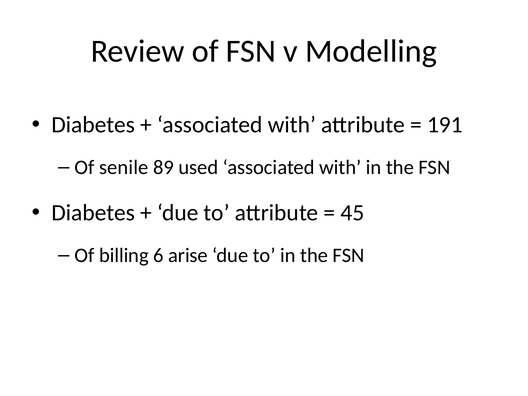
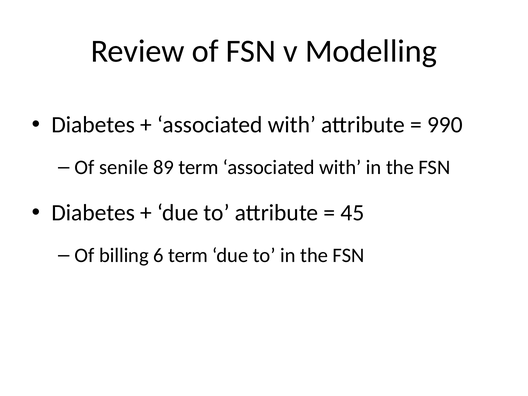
191: 191 -> 990
89 used: used -> term
6 arise: arise -> term
